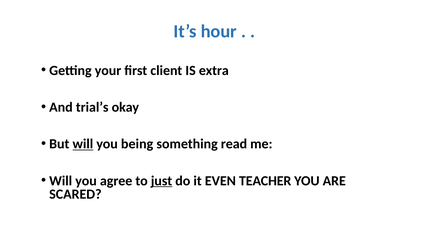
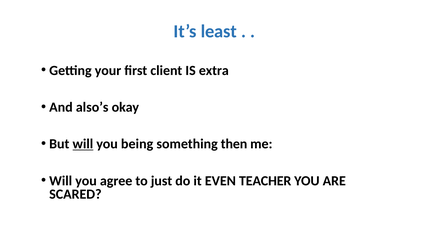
hour: hour -> least
trial’s: trial’s -> also’s
read: read -> then
just underline: present -> none
